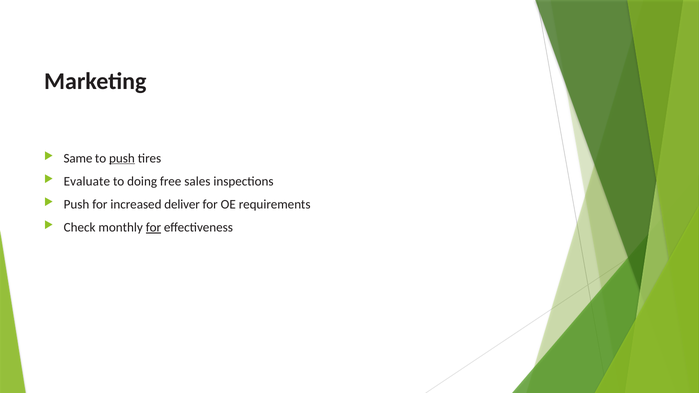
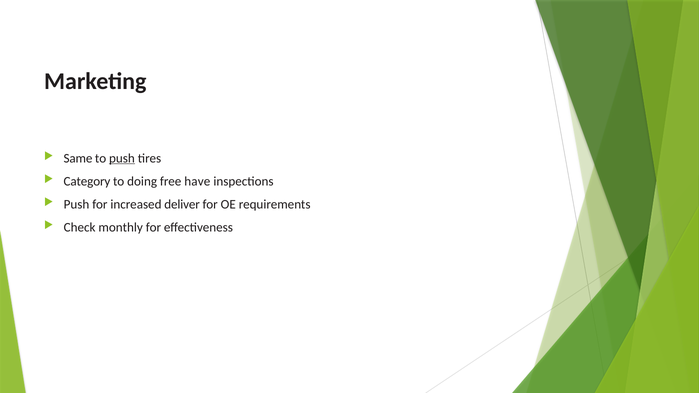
Evaluate: Evaluate -> Category
sales: sales -> have
for at (153, 227) underline: present -> none
